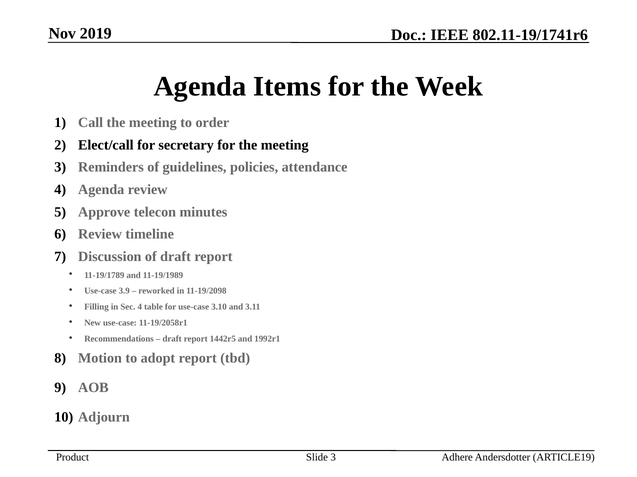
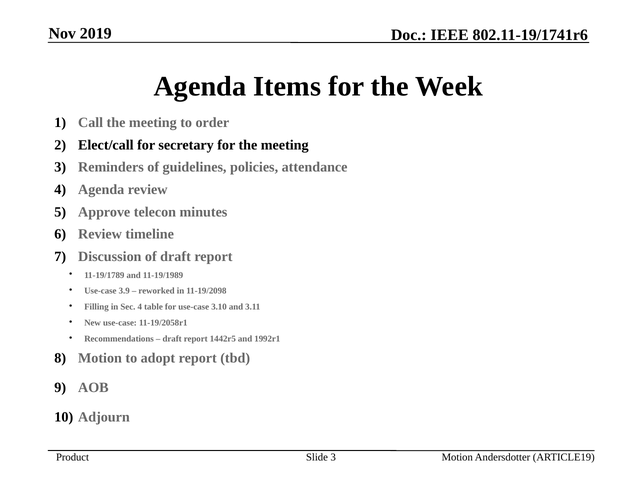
Adhere at (457, 458): Adhere -> Motion
